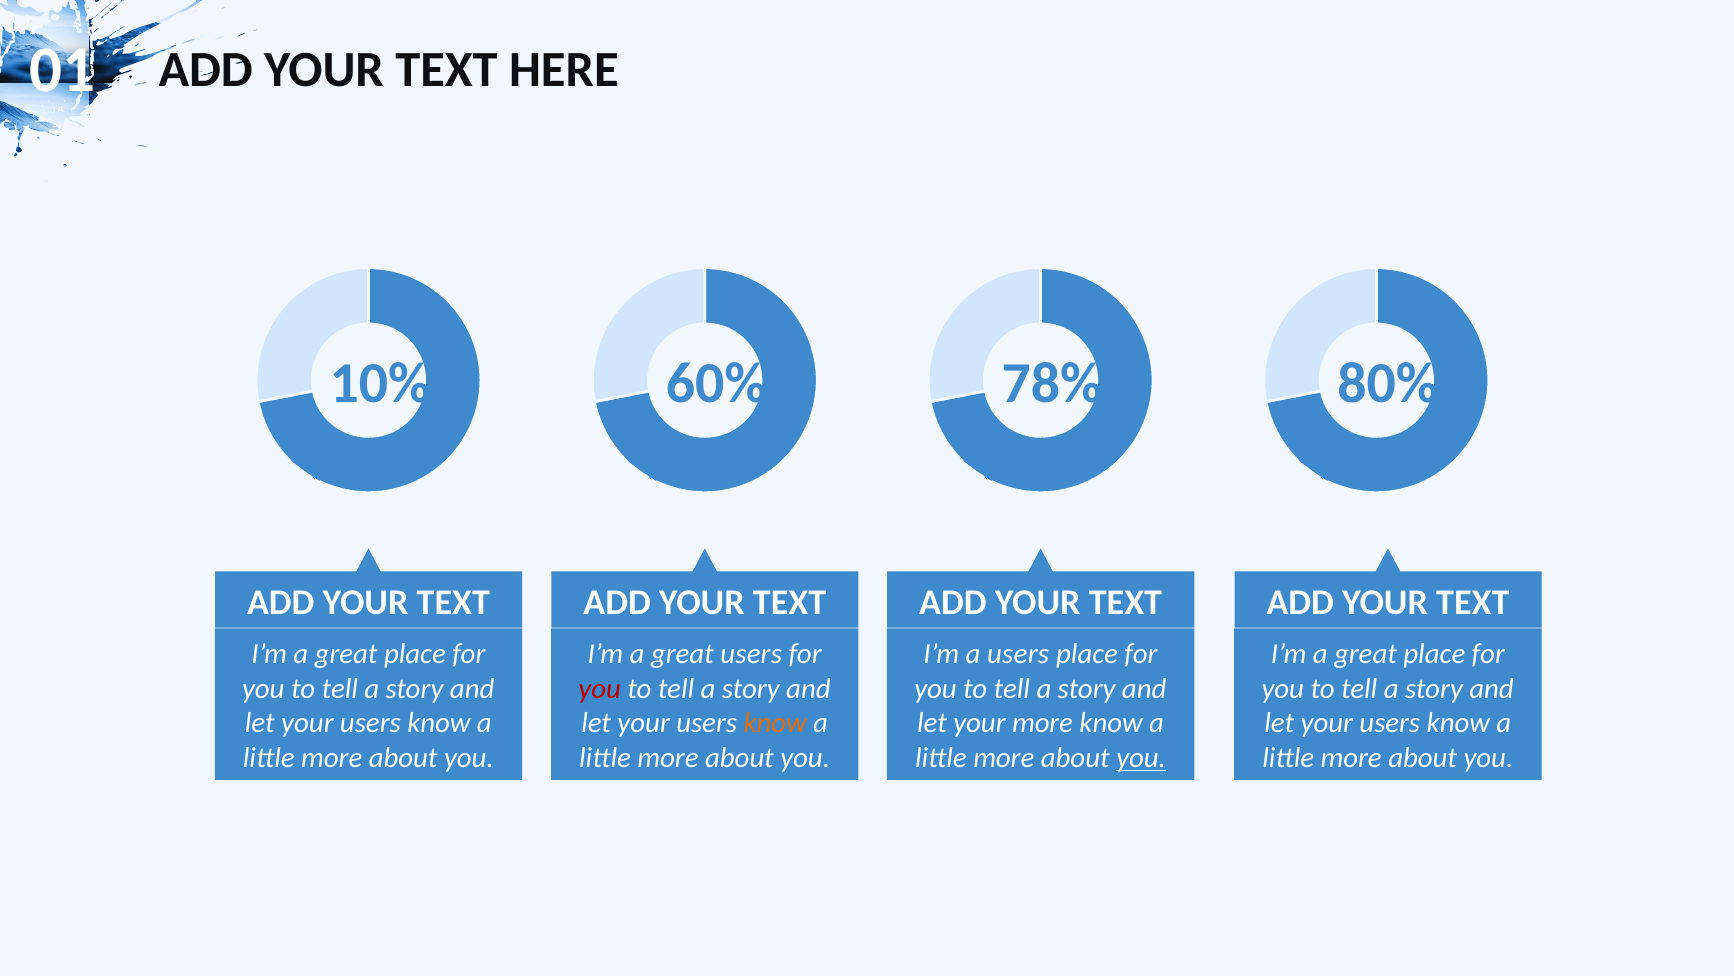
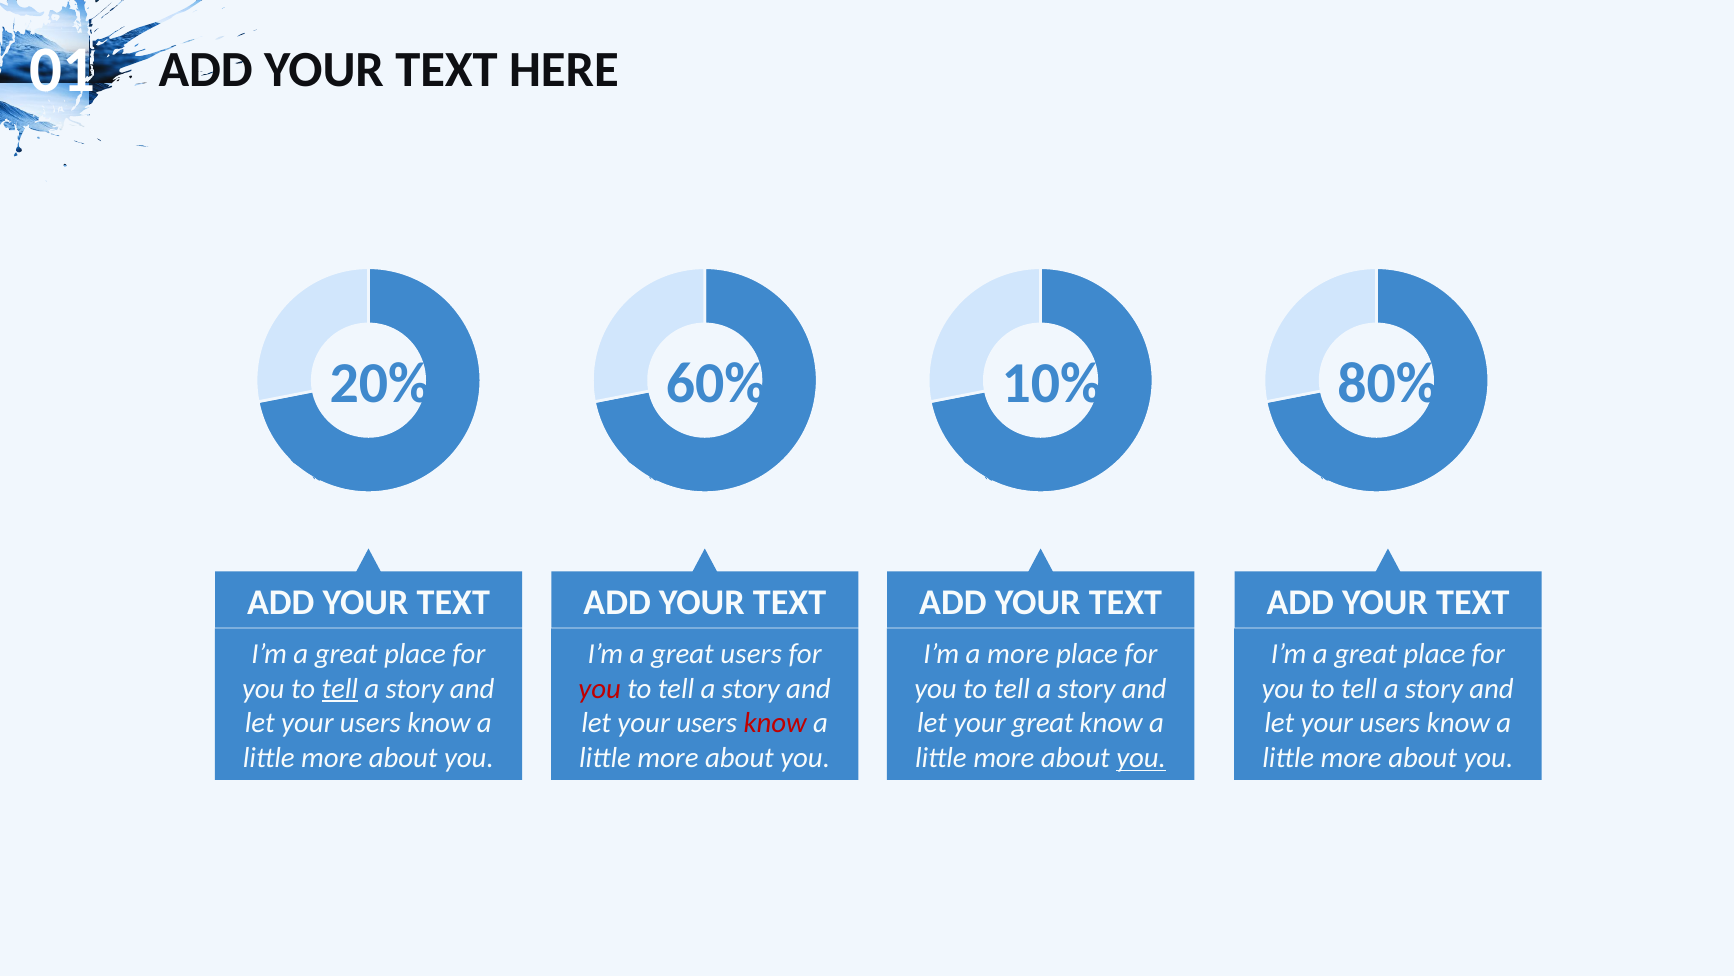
10%: 10% -> 20%
78%: 78% -> 10%
a users: users -> more
tell at (340, 688) underline: none -> present
know at (775, 723) colour: orange -> red
your more: more -> great
